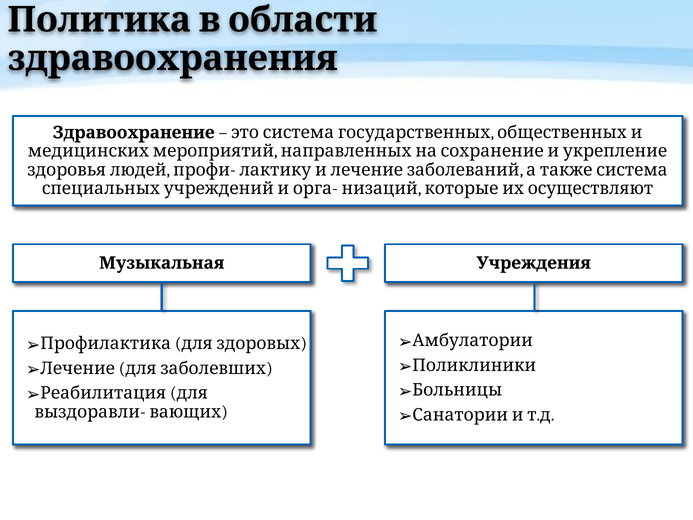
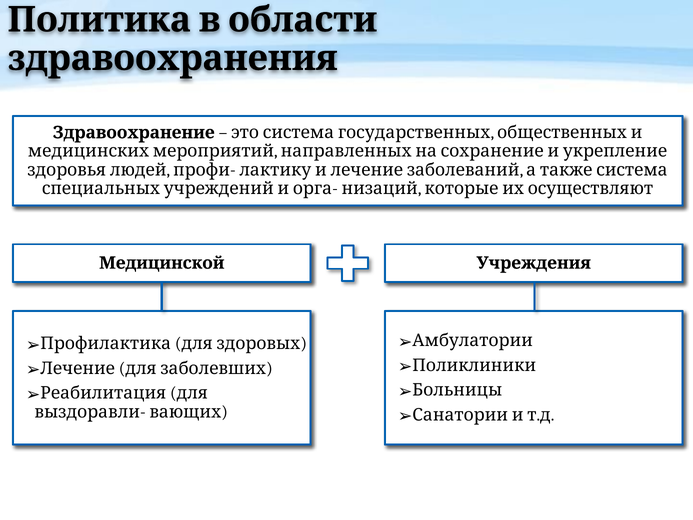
Музыкальная: Музыкальная -> Медицинской
